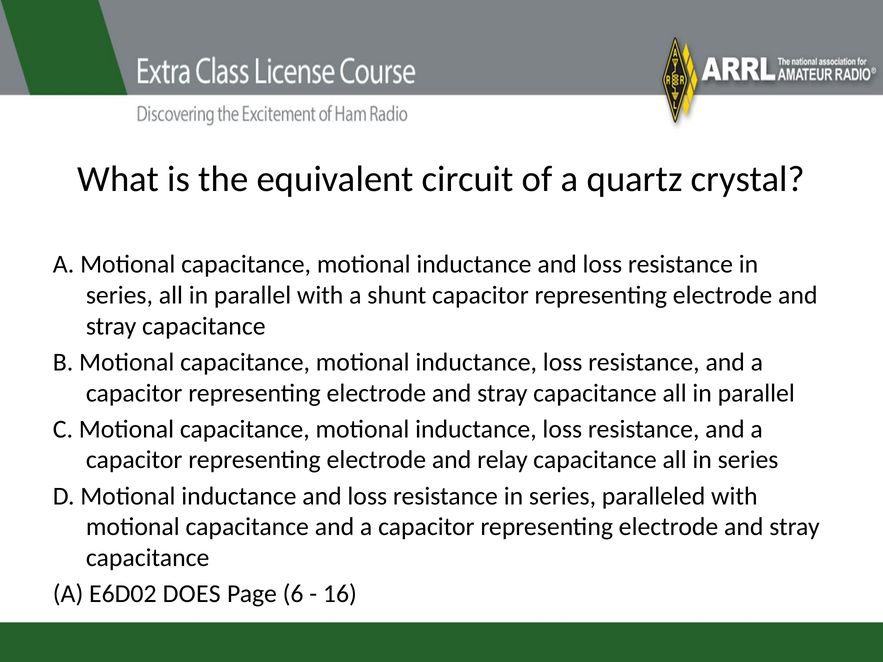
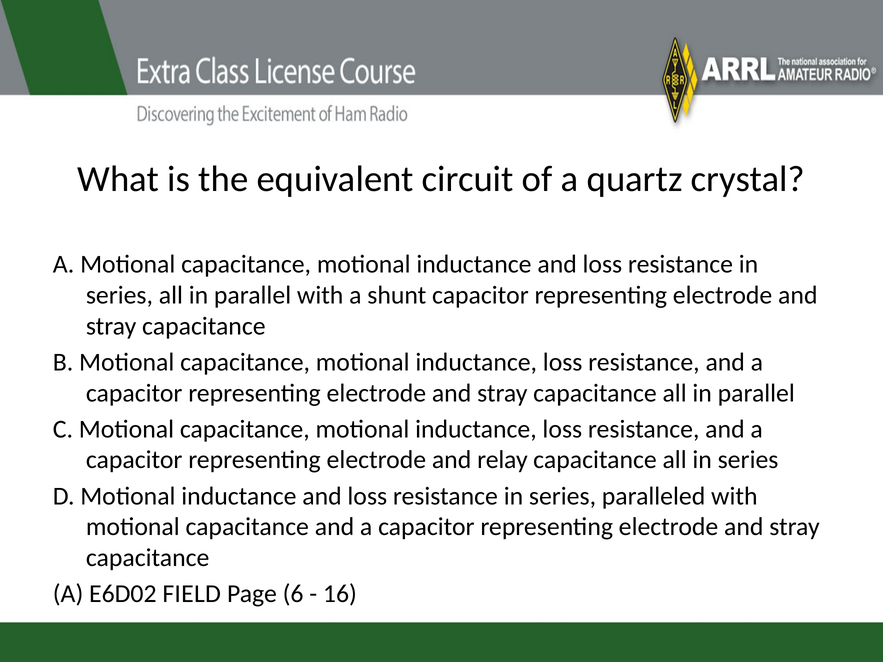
DOES: DOES -> FIELD
